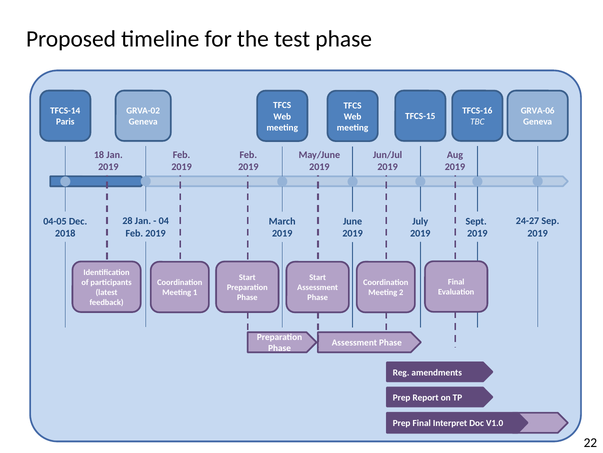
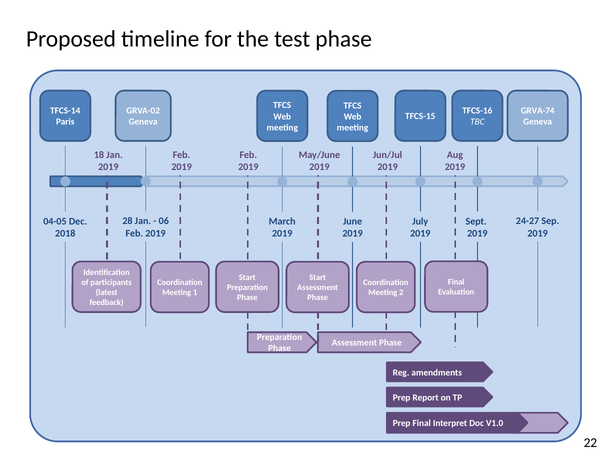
GRVA-06: GRVA-06 -> GRVA-74
04: 04 -> 06
